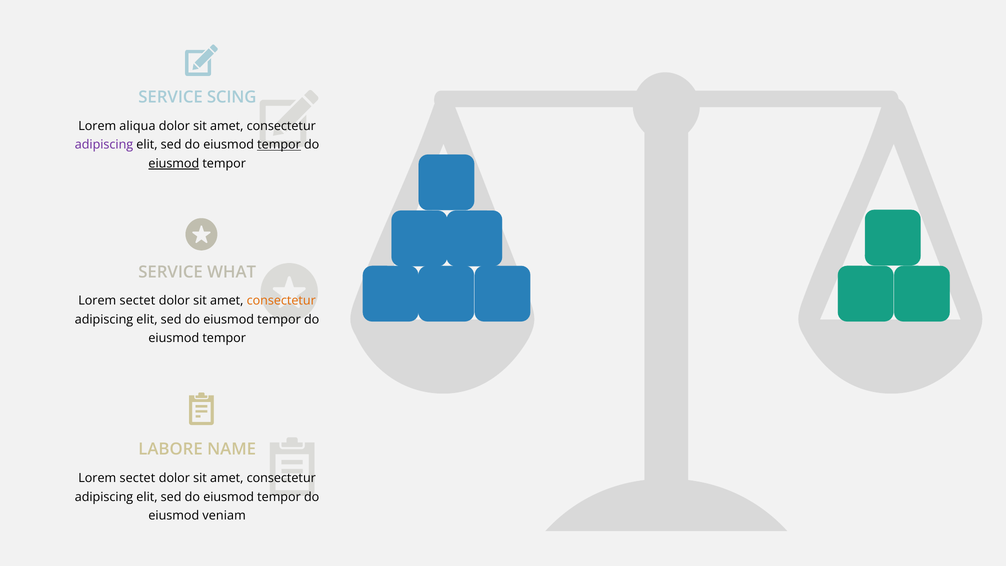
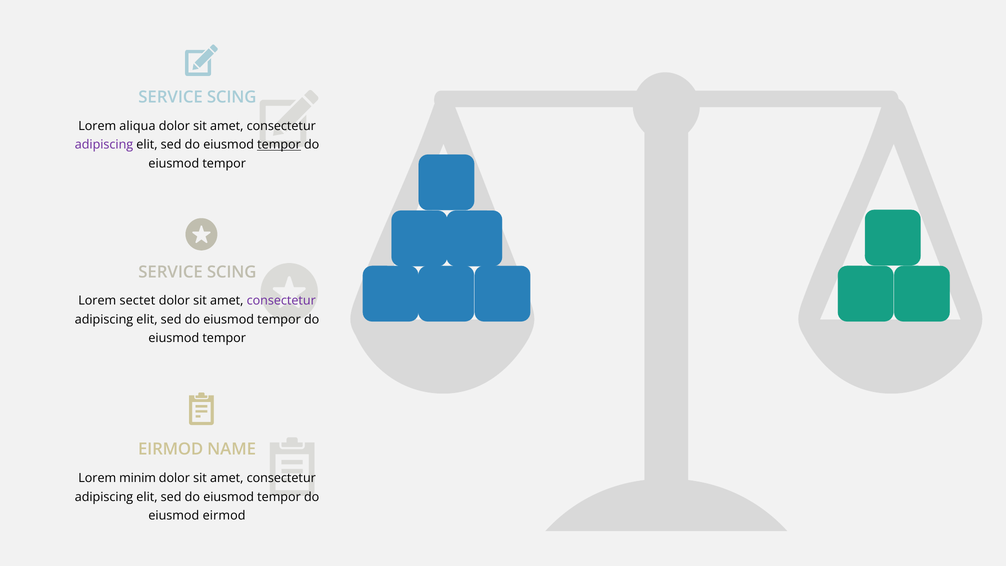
eiusmod at (174, 164) underline: present -> none
WHAT at (232, 272): WHAT -> SCING
consectetur at (281, 301) colour: orange -> purple
LABORE at (171, 449): LABORE -> EIRMOD
sectet at (137, 478): sectet -> minim
eiusmod veniam: veniam -> eirmod
